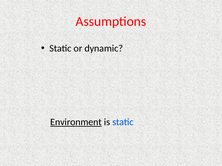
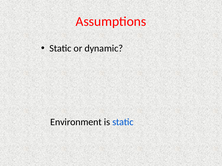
Environment underline: present -> none
